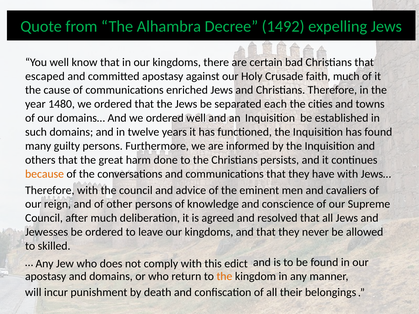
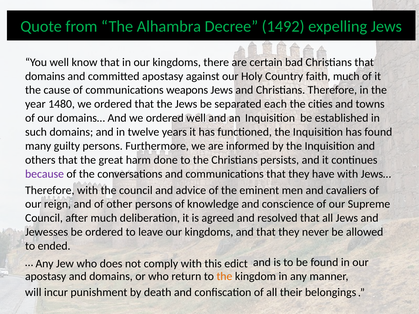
escaped at (45, 76): escaped -> domains
Crusade: Crusade -> Country
enriched: enriched -> weapons
because colour: orange -> purple
skilled: skilled -> ended
